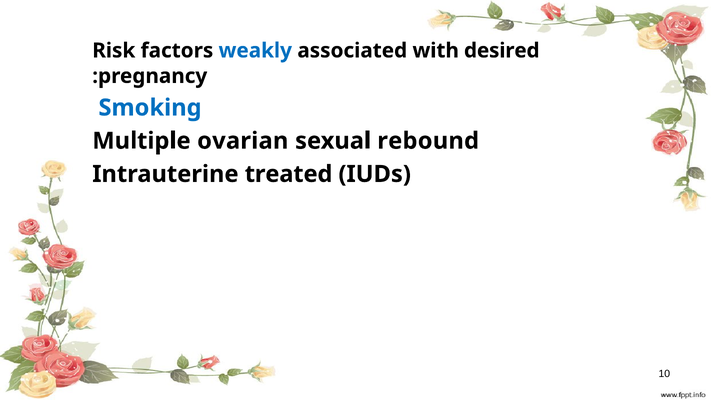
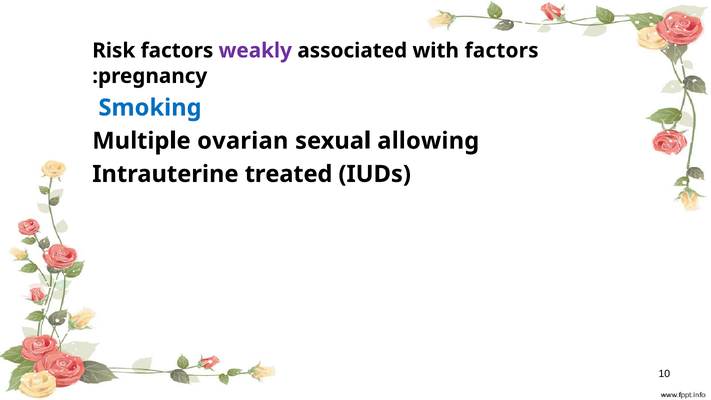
weakly colour: blue -> purple
with desired: desired -> factors
rebound: rebound -> allowing
